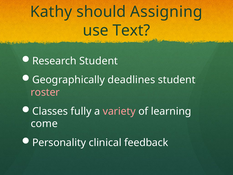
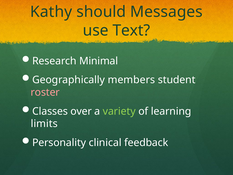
Assigning: Assigning -> Messages
Research Student: Student -> Minimal
deadlines: deadlines -> members
fully: fully -> over
variety colour: pink -> light green
come: come -> limits
